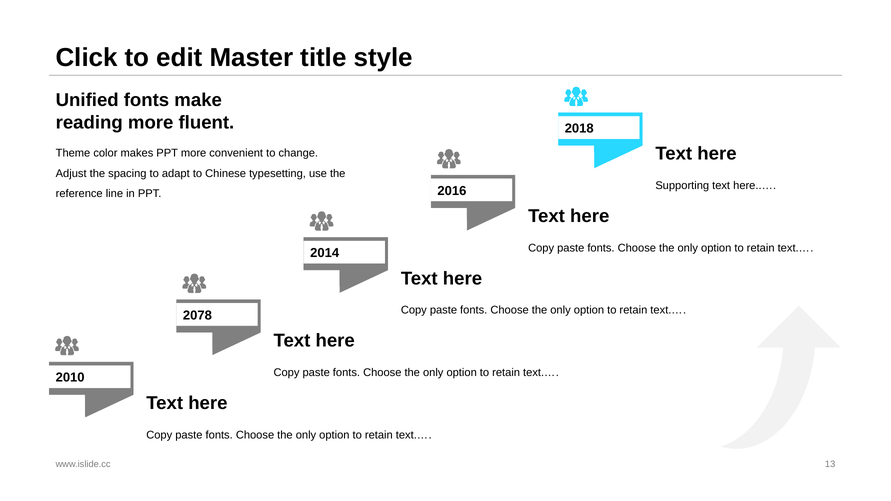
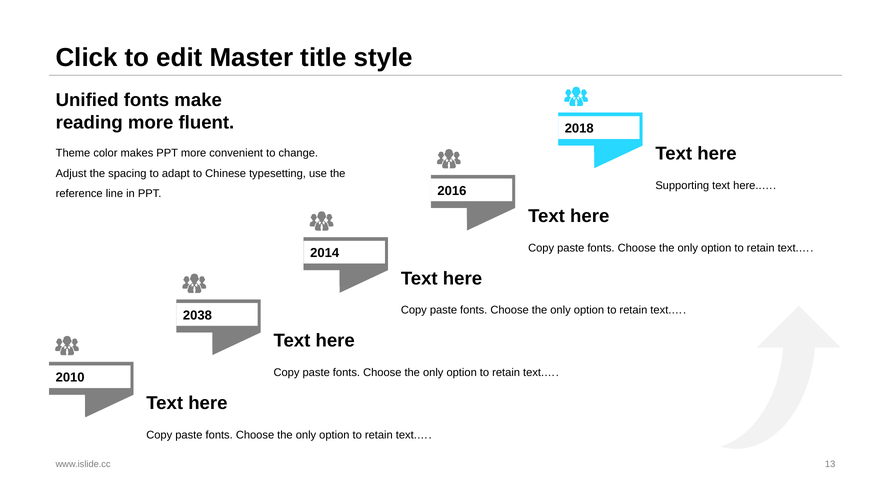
2078: 2078 -> 2038
